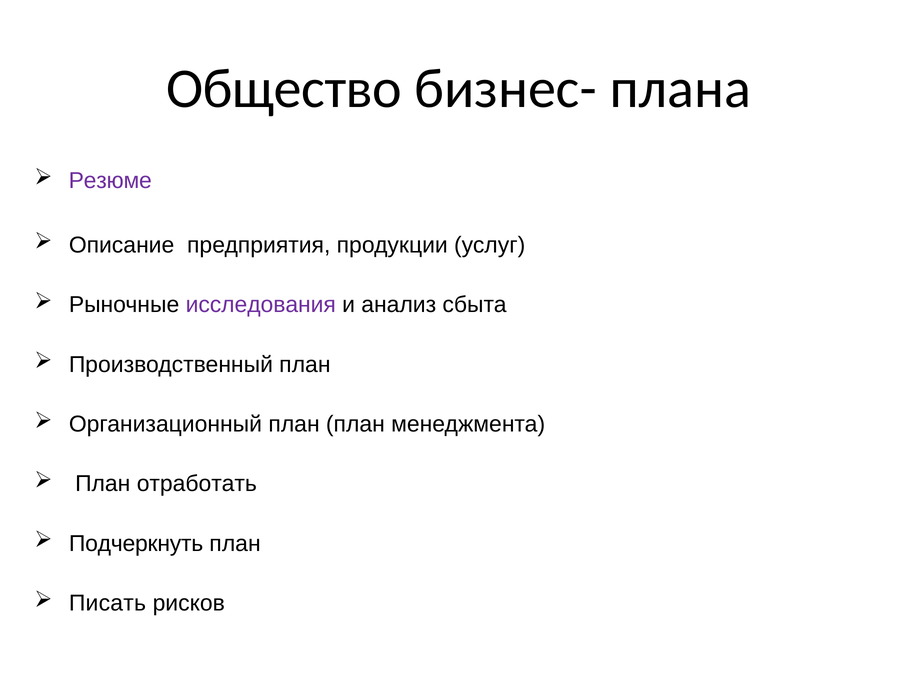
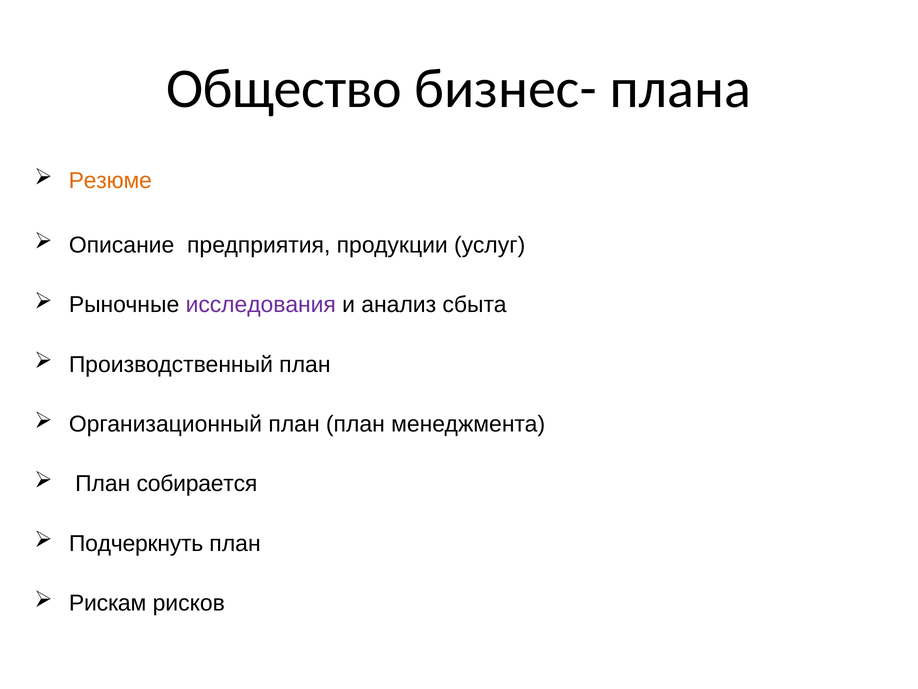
Резюме colour: purple -> orange
отработать: отработать -> собирается
Писать: Писать -> Рискам
